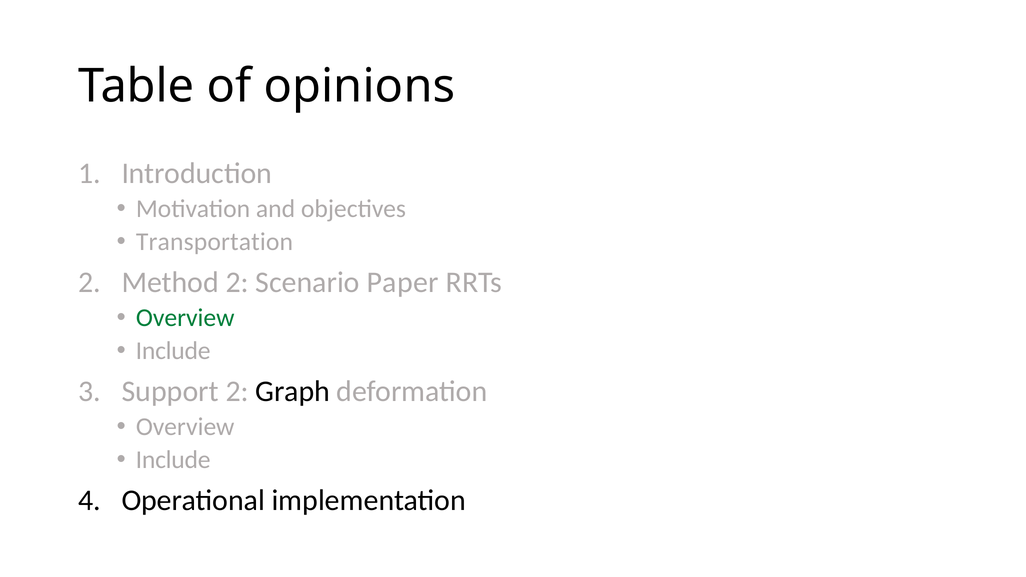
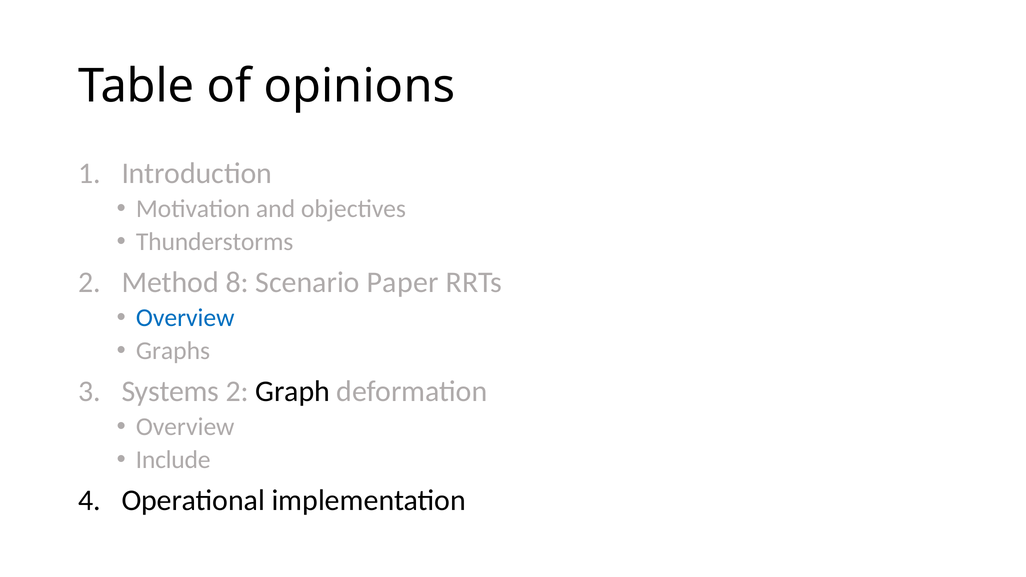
Transportation: Transportation -> Thunderstorms
Method 2: 2 -> 8
Overview at (185, 318) colour: green -> blue
Include at (173, 351): Include -> Graphs
Support: Support -> Systems
